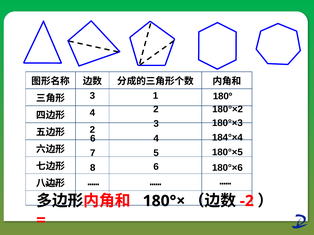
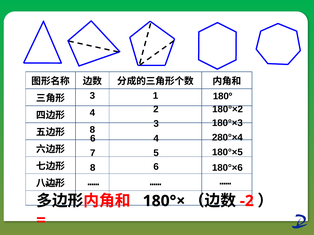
2 at (92, 130): 2 -> 8
184°×4: 184°×4 -> 280°×4
